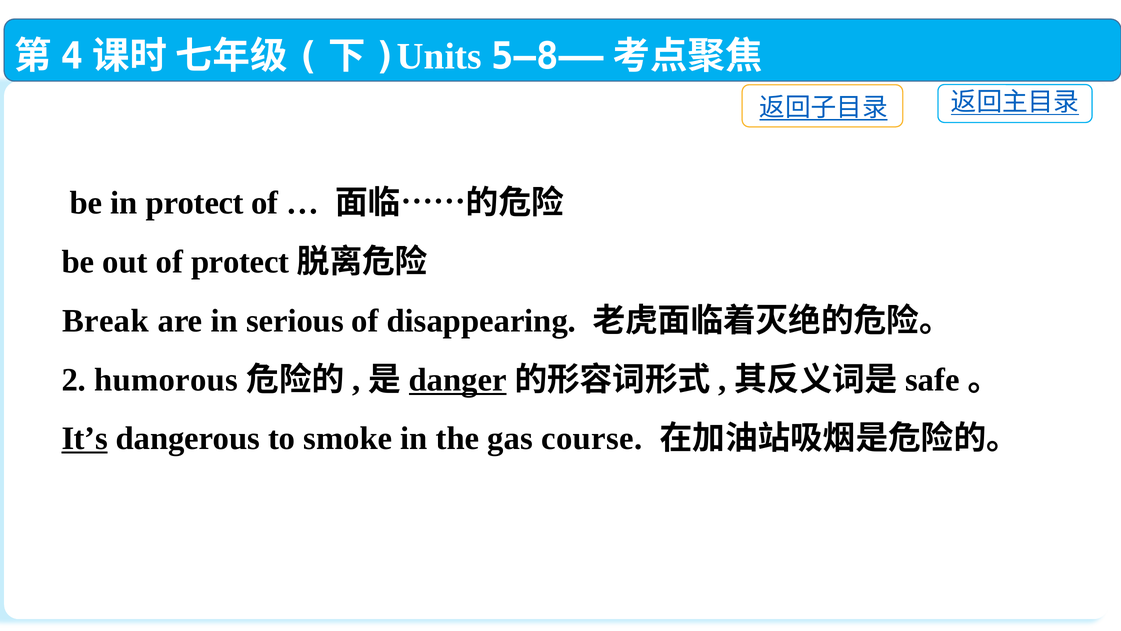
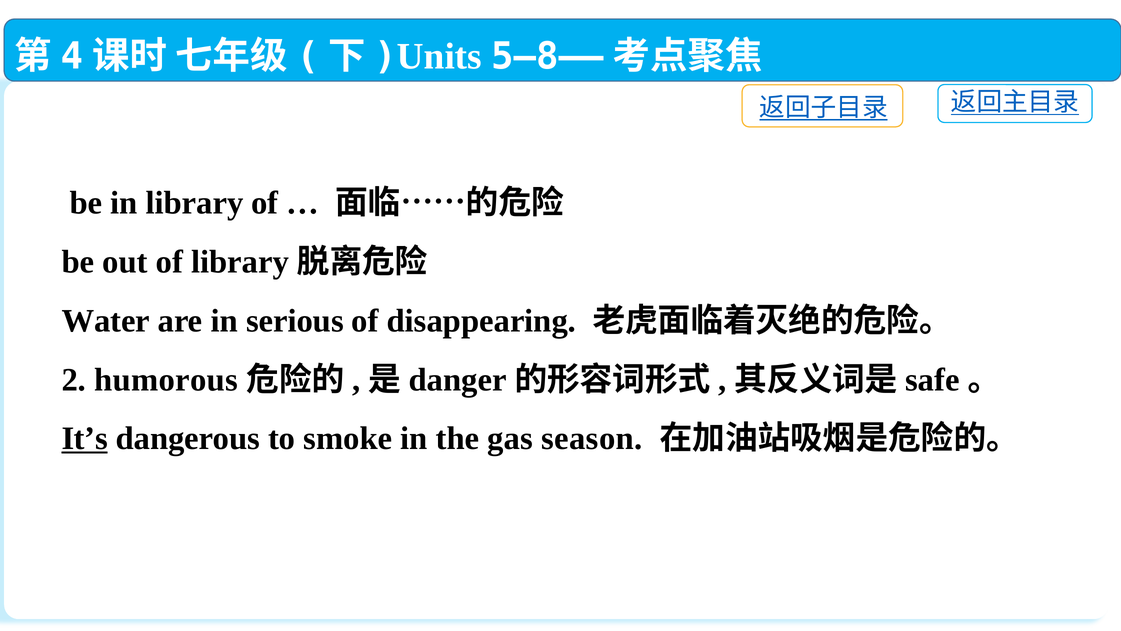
in protect: protect -> library
of protect: protect -> library
Break: Break -> Water
danger underline: present -> none
course: course -> season
